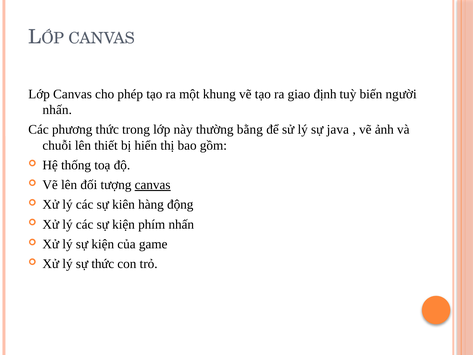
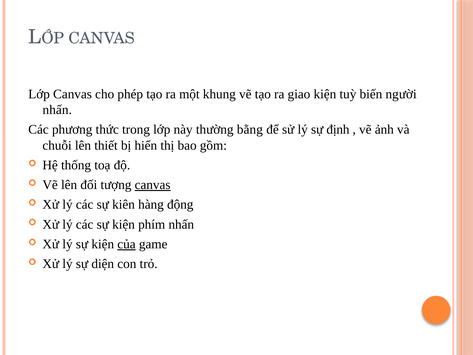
giao định: định -> kiện
java: java -> định
của underline: none -> present
sự thức: thức -> diện
